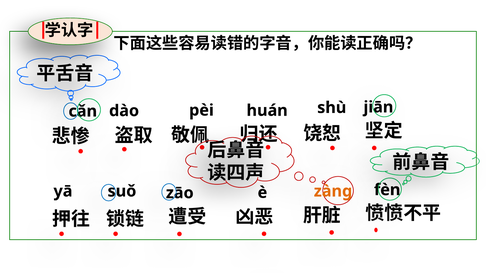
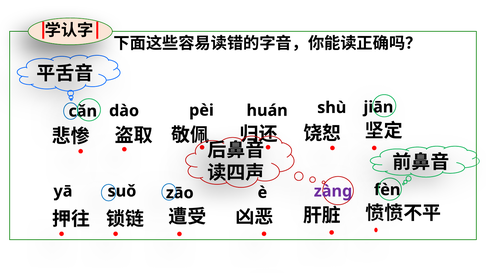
zàng colour: orange -> purple
